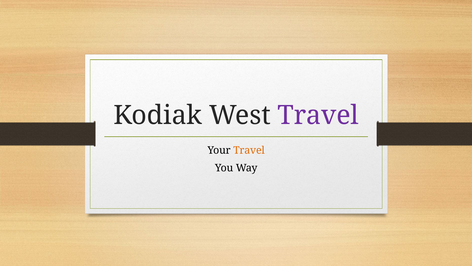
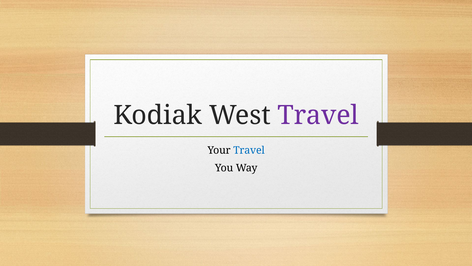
Travel at (249, 150) colour: orange -> blue
